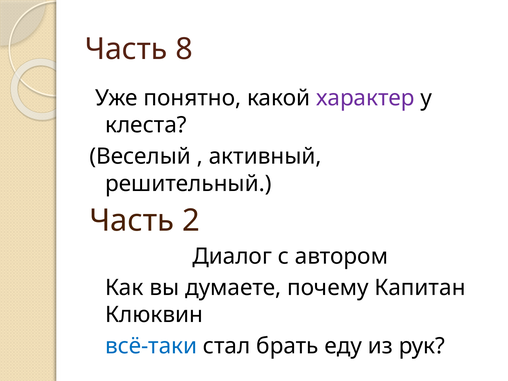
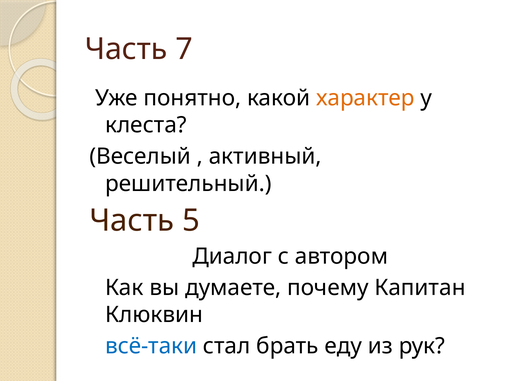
8: 8 -> 7
характер colour: purple -> orange
2: 2 -> 5
